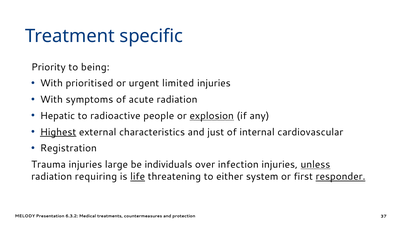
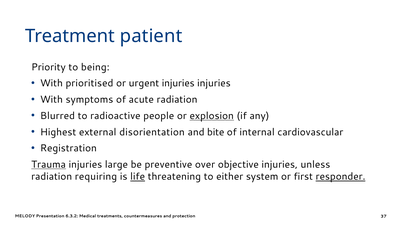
specific: specific -> patient
urgent limited: limited -> injuries
Hepatic: Hepatic -> Blurred
Highest underline: present -> none
characteristics: characteristics -> disorientation
just: just -> bite
Trauma underline: none -> present
individuals: individuals -> preventive
infection: infection -> objective
unless underline: present -> none
